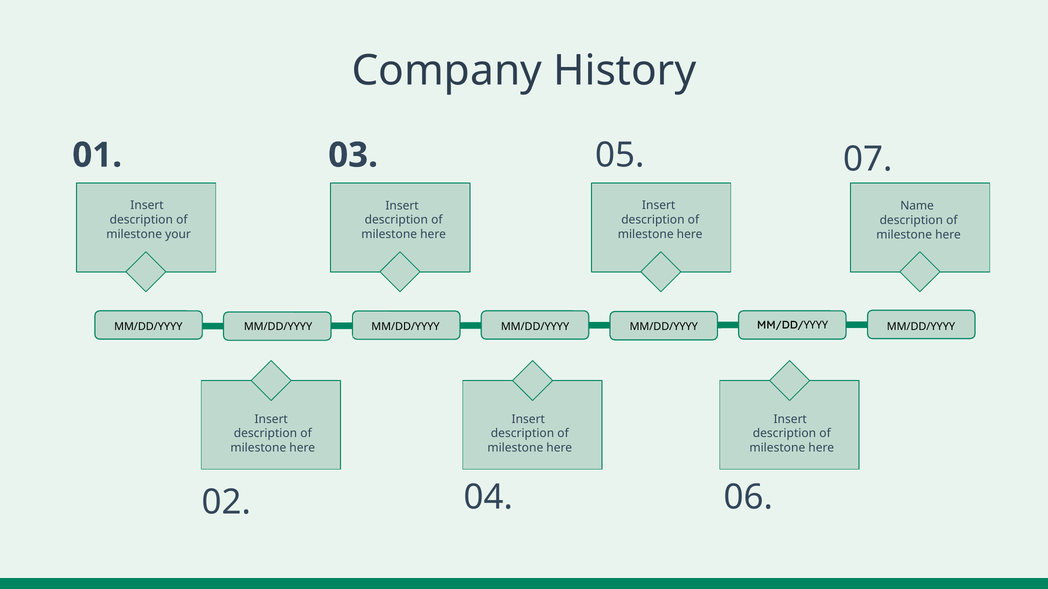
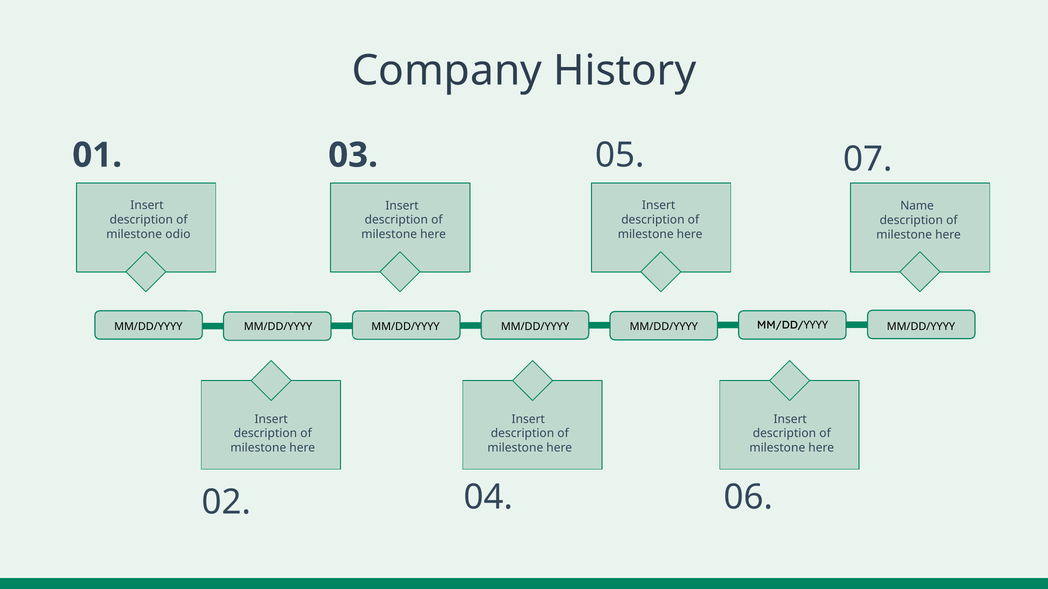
your: your -> odio
